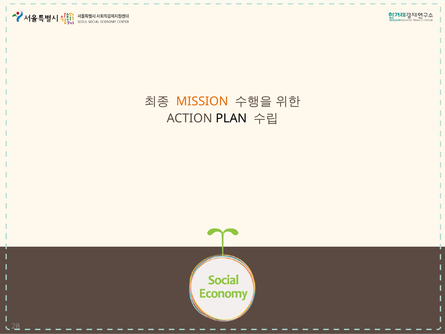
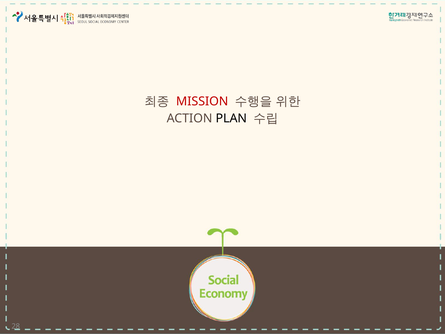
MISSION colour: orange -> red
